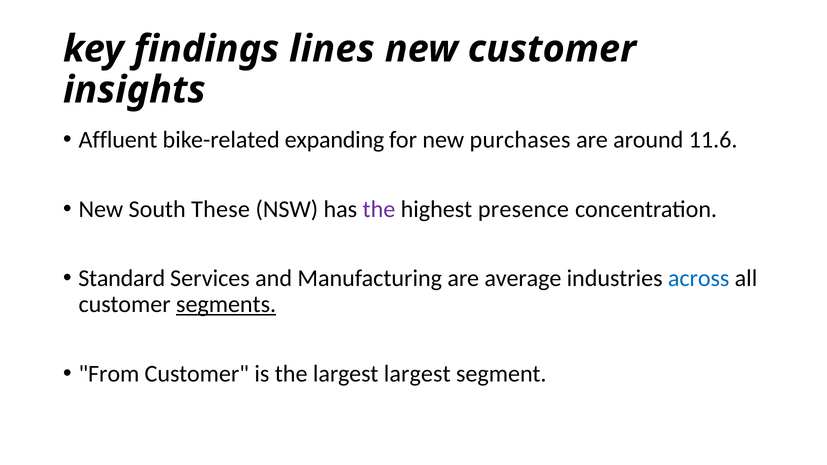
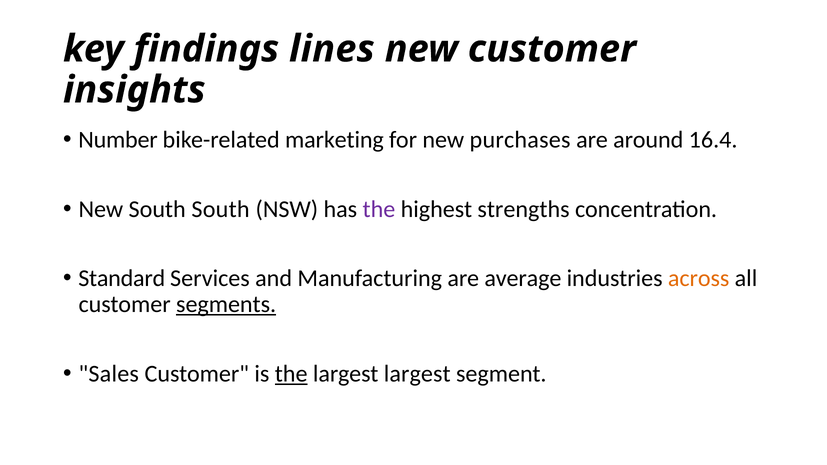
Affluent: Affluent -> Number
expanding: expanding -> marketing
11.6: 11.6 -> 16.4
South These: These -> South
presence: presence -> strengths
across colour: blue -> orange
From: From -> Sales
the at (291, 374) underline: none -> present
